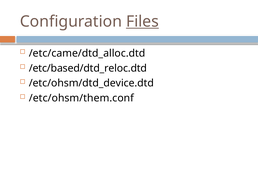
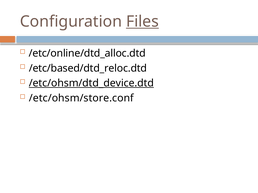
/etc/came/dtd_alloc.dtd: /etc/came/dtd_alloc.dtd -> /etc/online/dtd_alloc.dtd
/etc/ohsm/dtd_device.dtd underline: none -> present
/etc/ohsm/them.conf: /etc/ohsm/them.conf -> /etc/ohsm/store.conf
